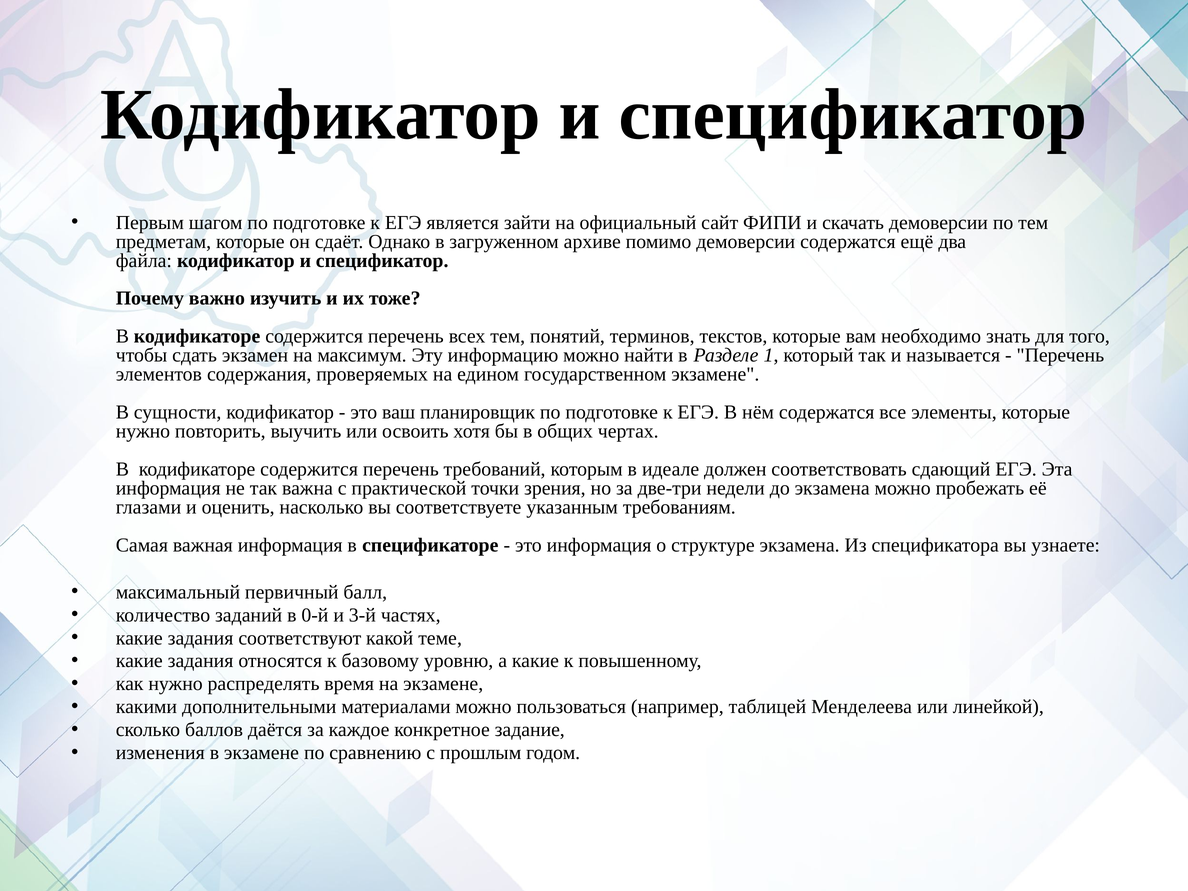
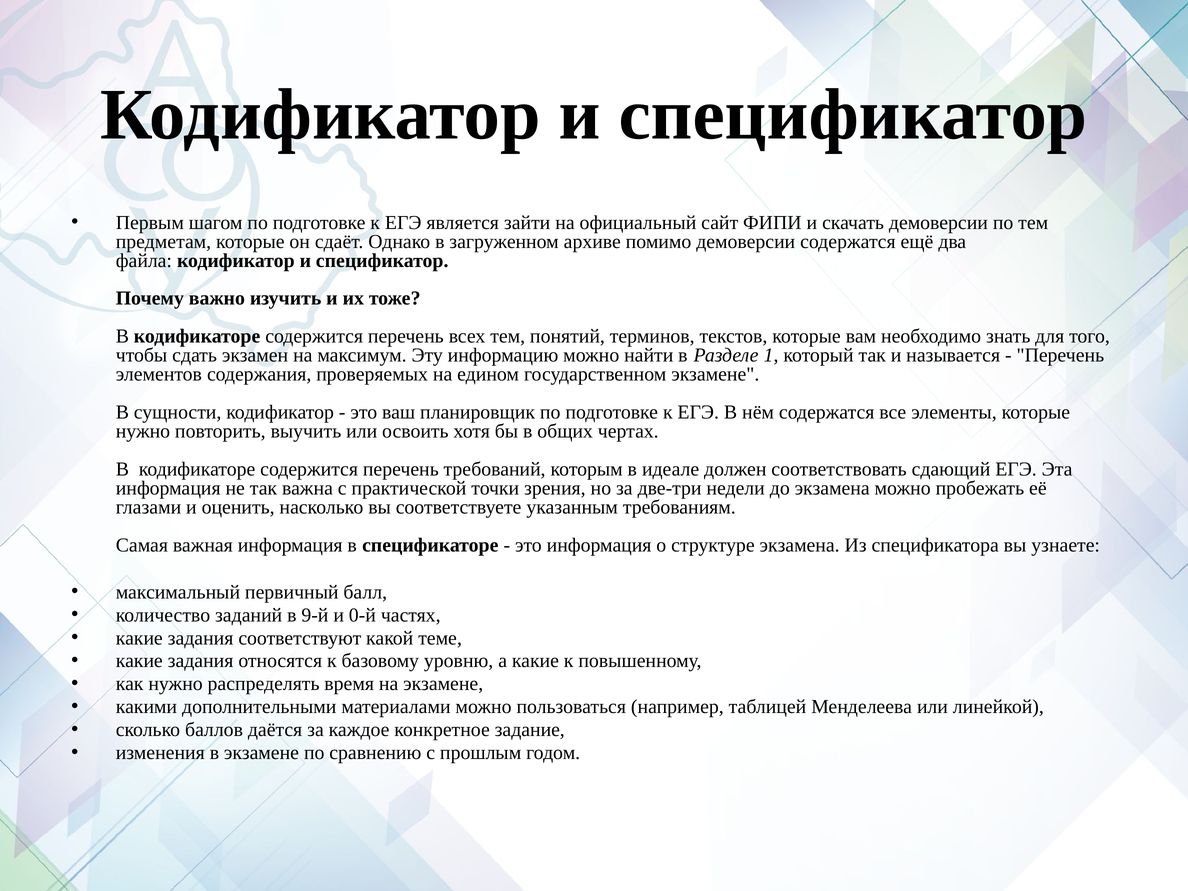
0-й: 0-й -> 9-й
3-й: 3-й -> 0-й
